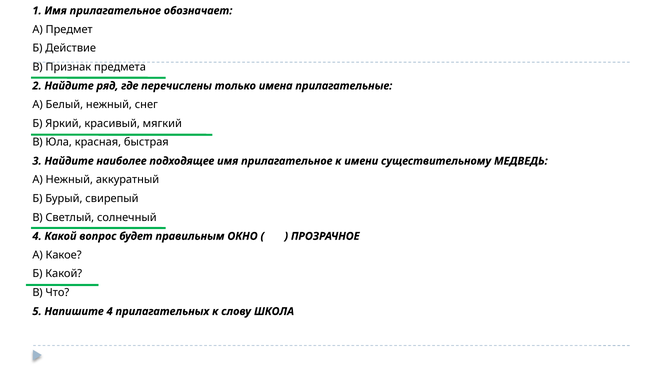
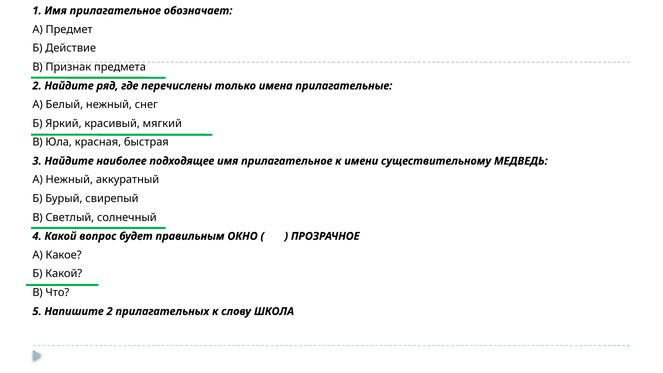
Напишите 4: 4 -> 2
